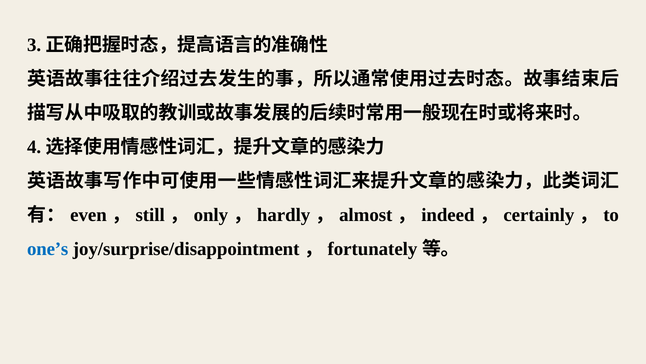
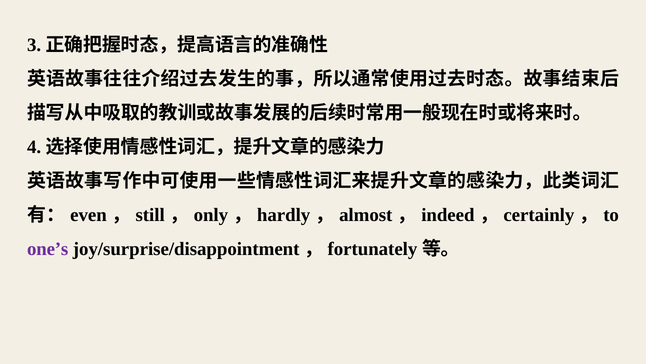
one’s colour: blue -> purple
